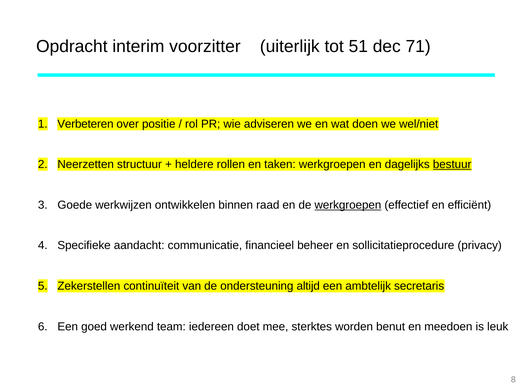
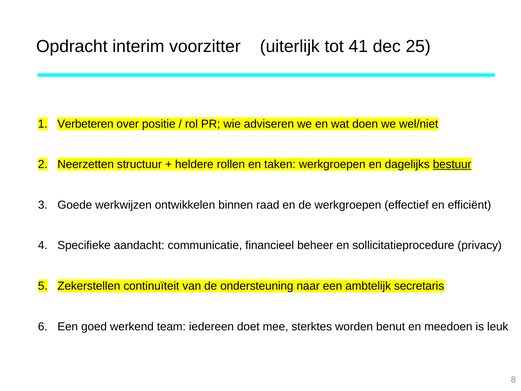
51: 51 -> 41
71: 71 -> 25
werkgroepen at (348, 205) underline: present -> none
altijd: altijd -> naar
